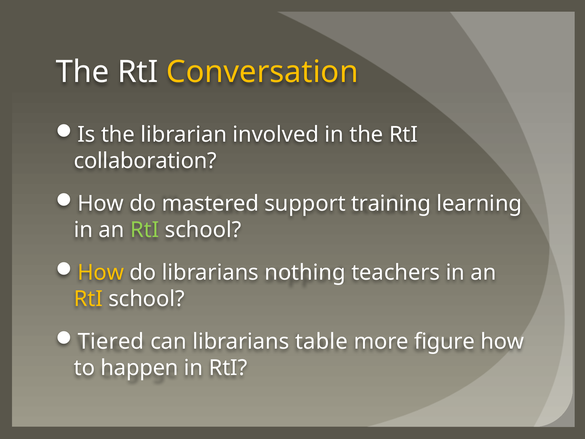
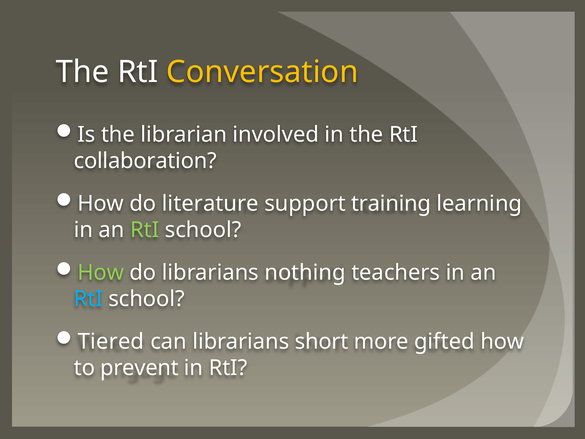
mastered: mastered -> literature
How at (101, 273) colour: yellow -> light green
RtI at (88, 299) colour: yellow -> light blue
table: table -> short
figure: figure -> gifted
happen: happen -> prevent
